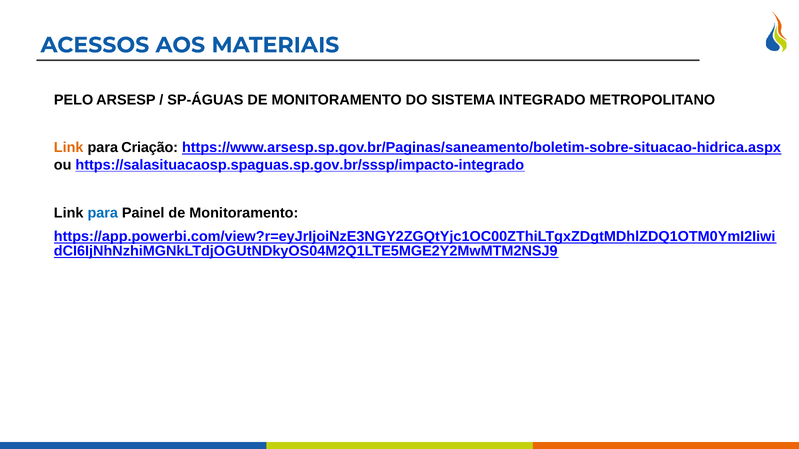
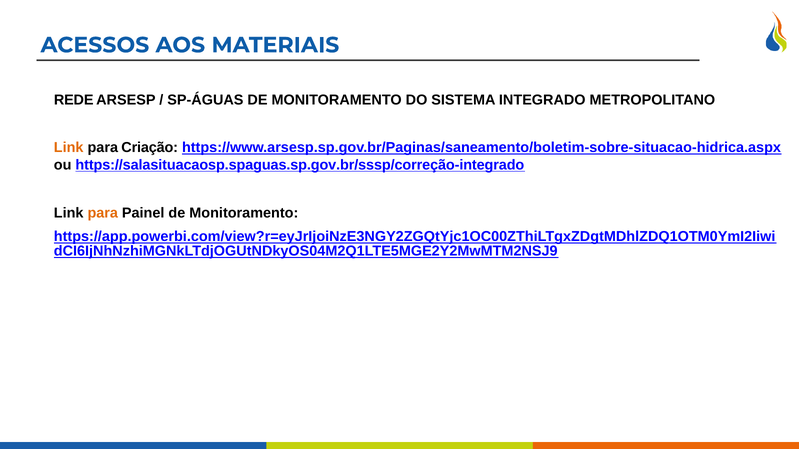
PELO: PELO -> REDE
https://salasituacaosp.spaguas.sp.gov.br/sssp/impacto-integrado: https://salasituacaosp.spaguas.sp.gov.br/sssp/impacto-integrado -> https://salasituacaosp.spaguas.sp.gov.br/sssp/correção-integrado
para at (103, 213) colour: blue -> orange
